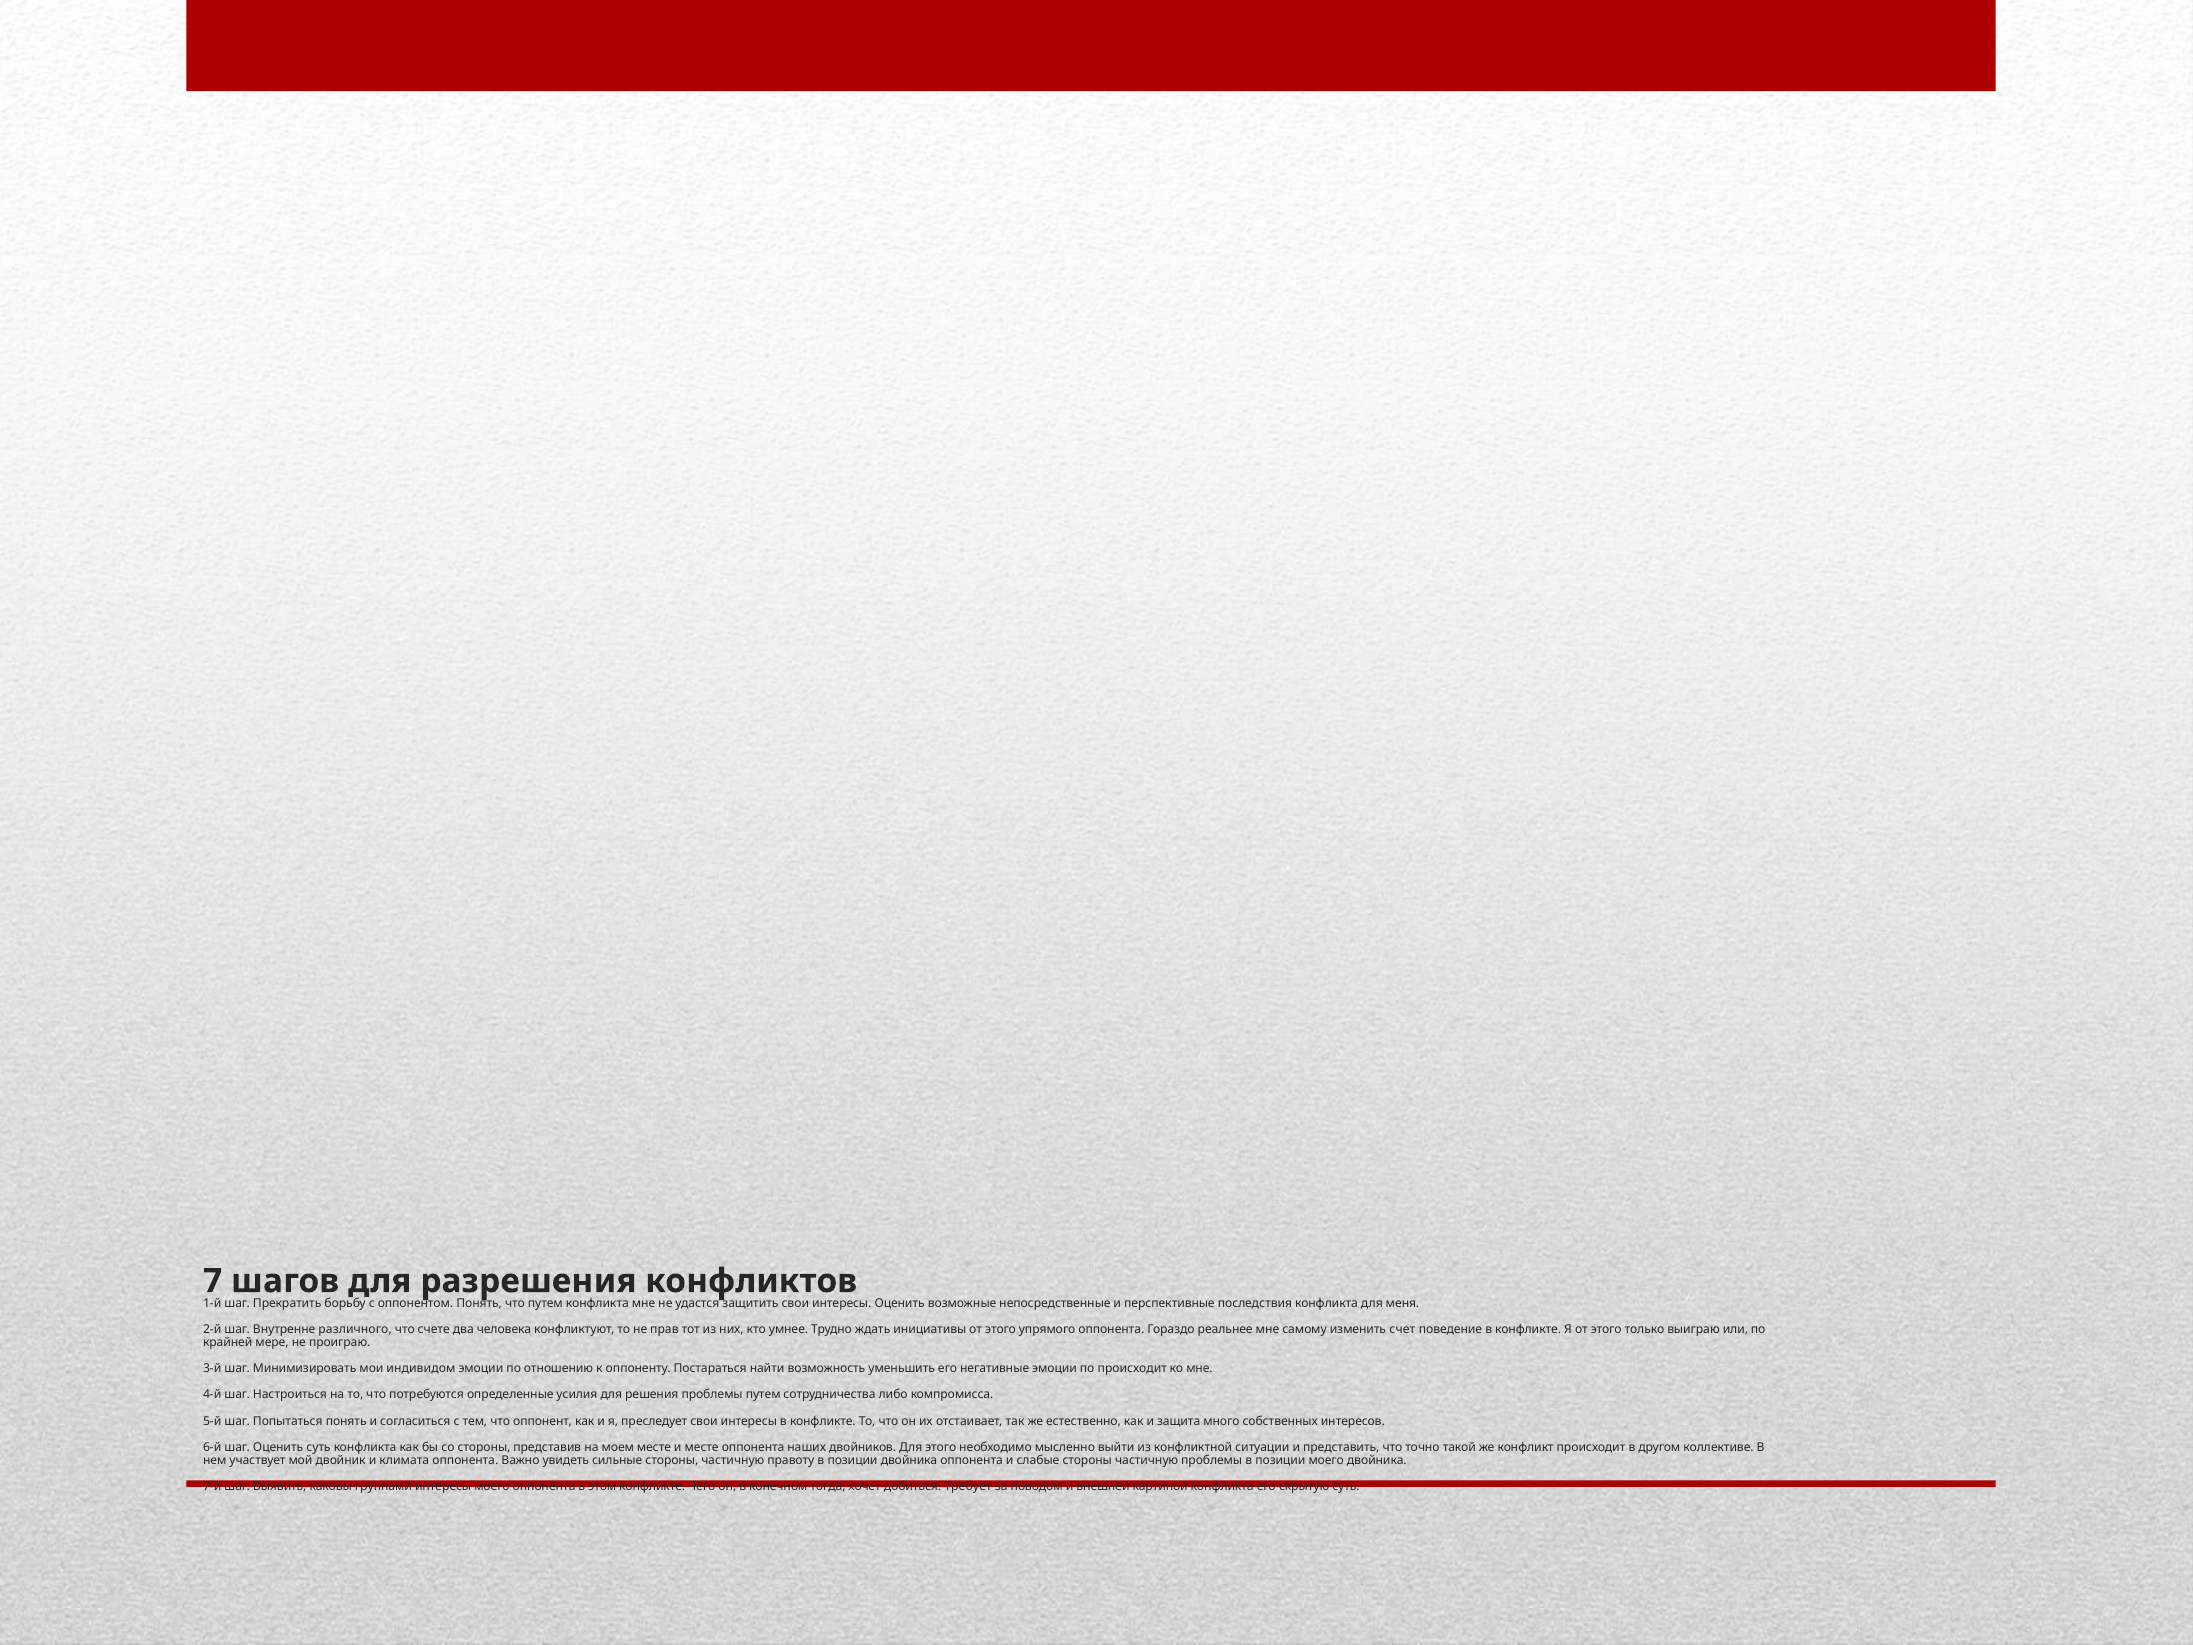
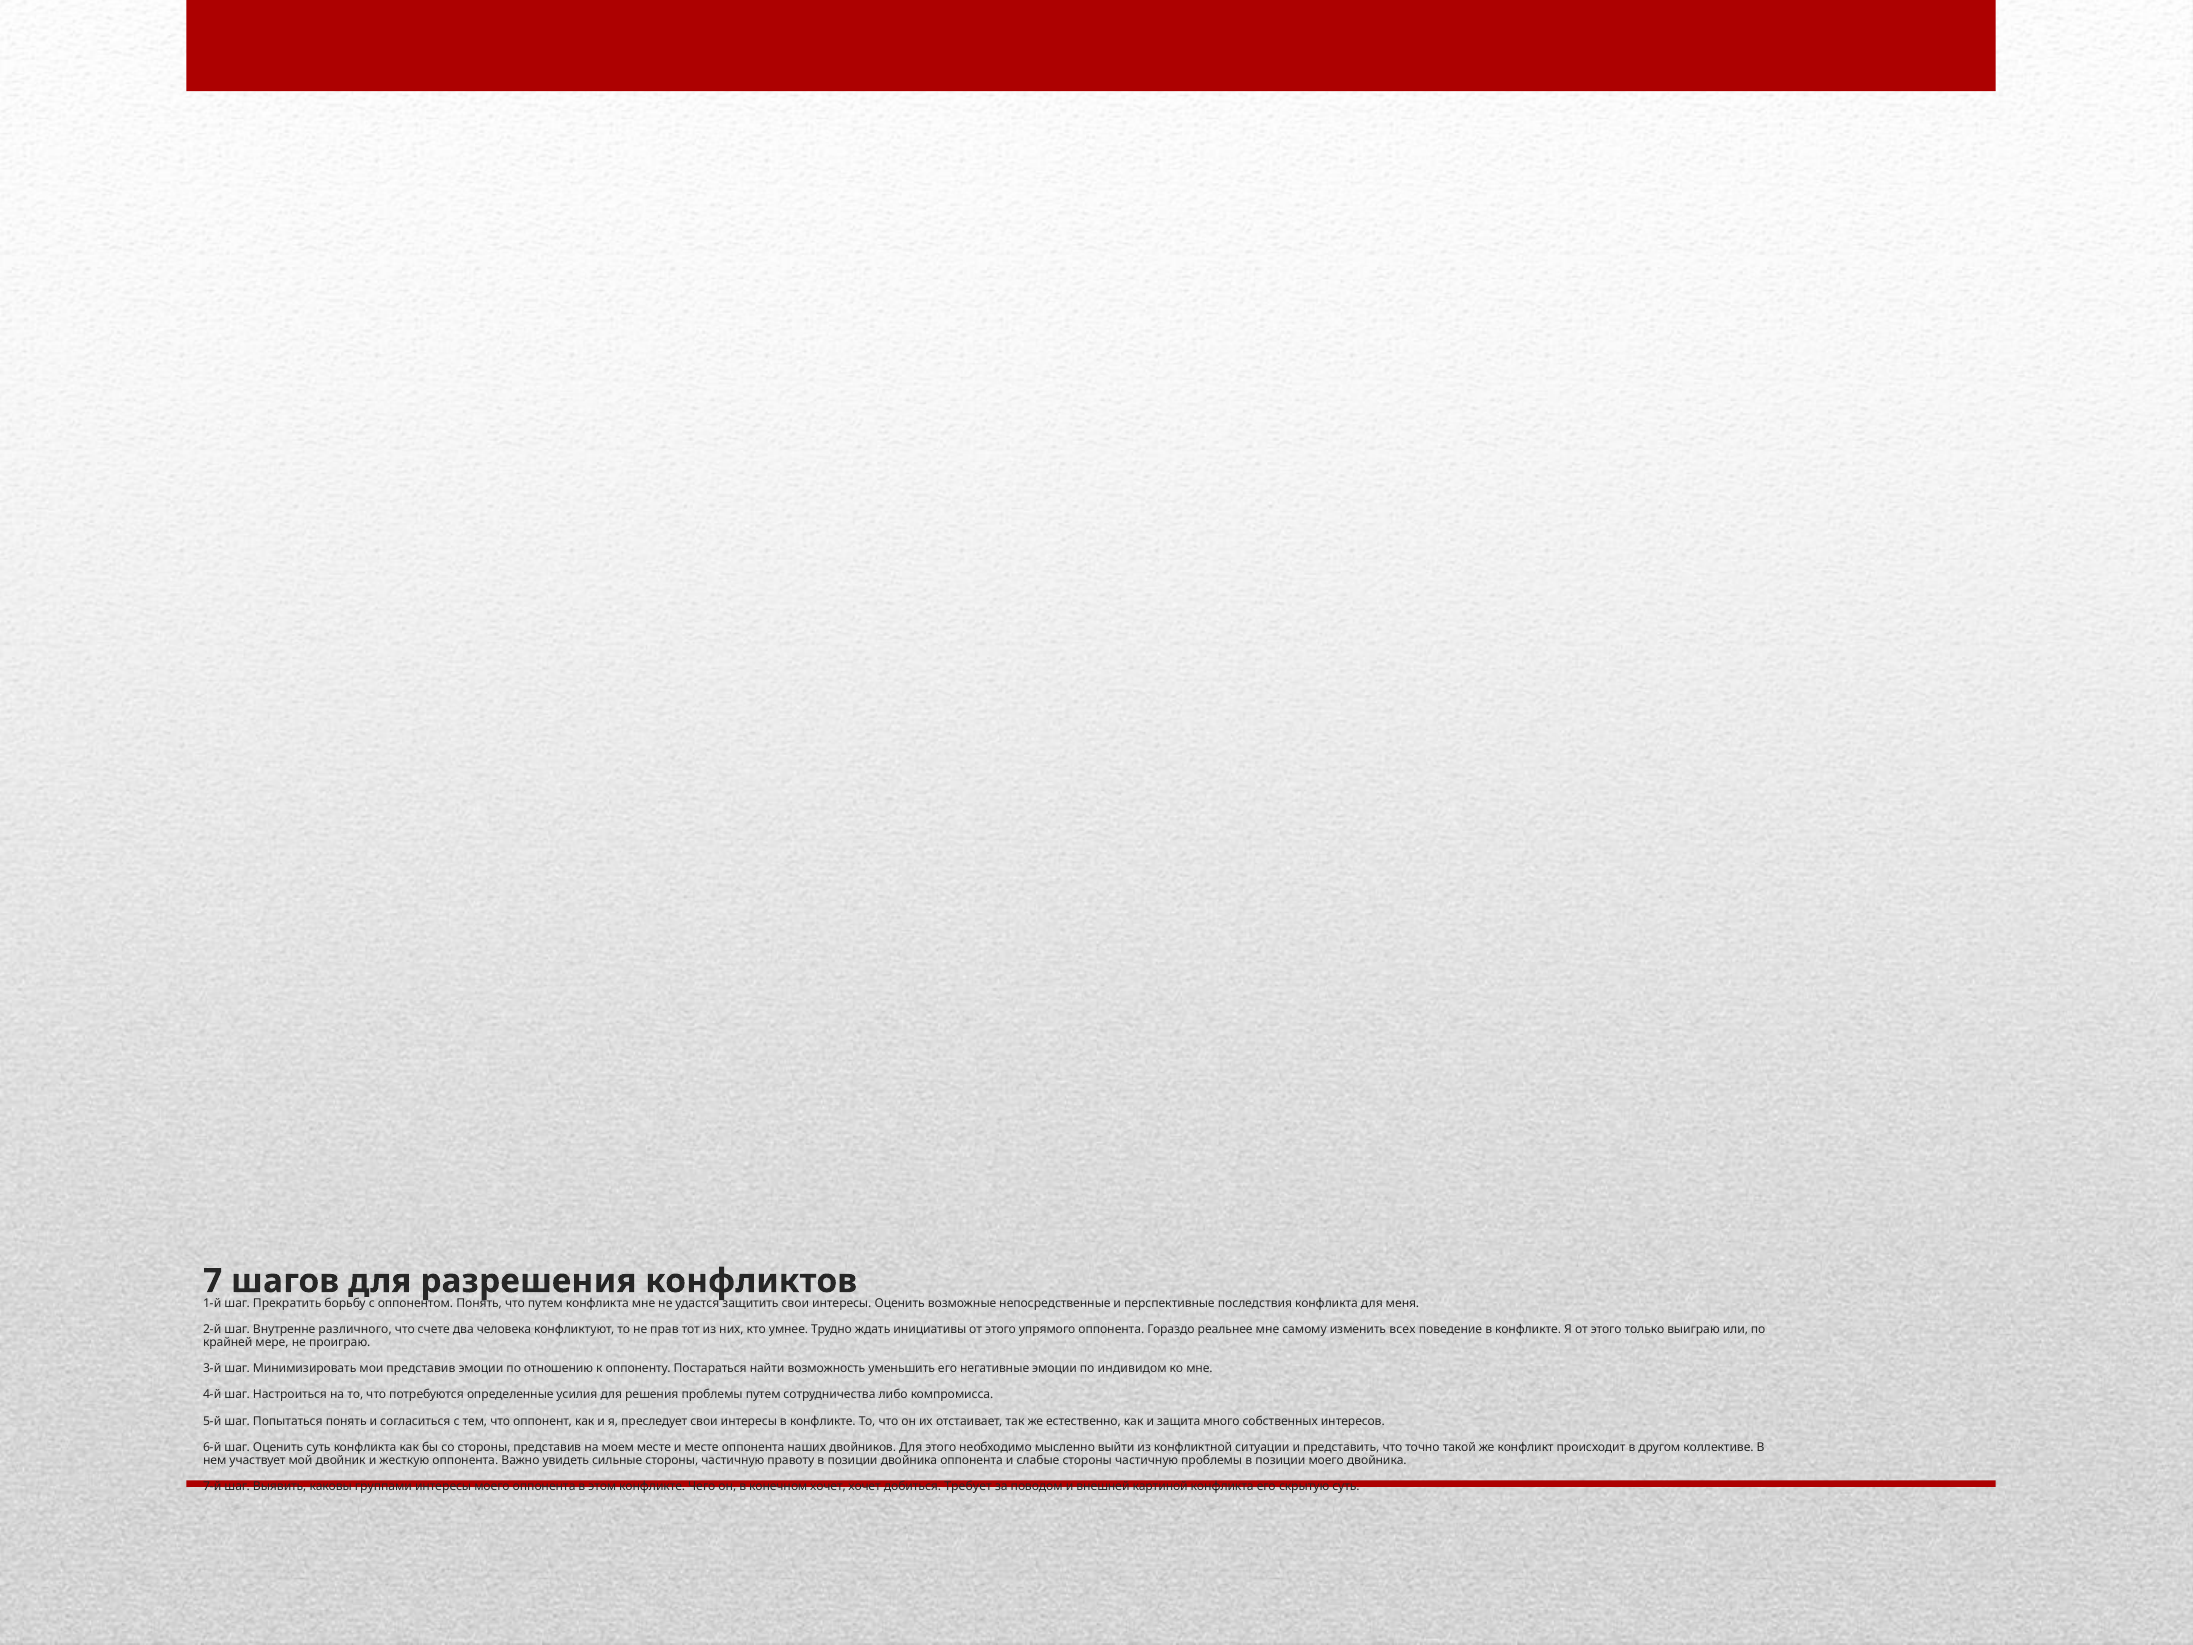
счет: счет -> всех
мои индивидом: индивидом -> представив
по происходит: происходит -> индивидом
климата: климата -> жесткую
конечном тогда: тогда -> хочет
